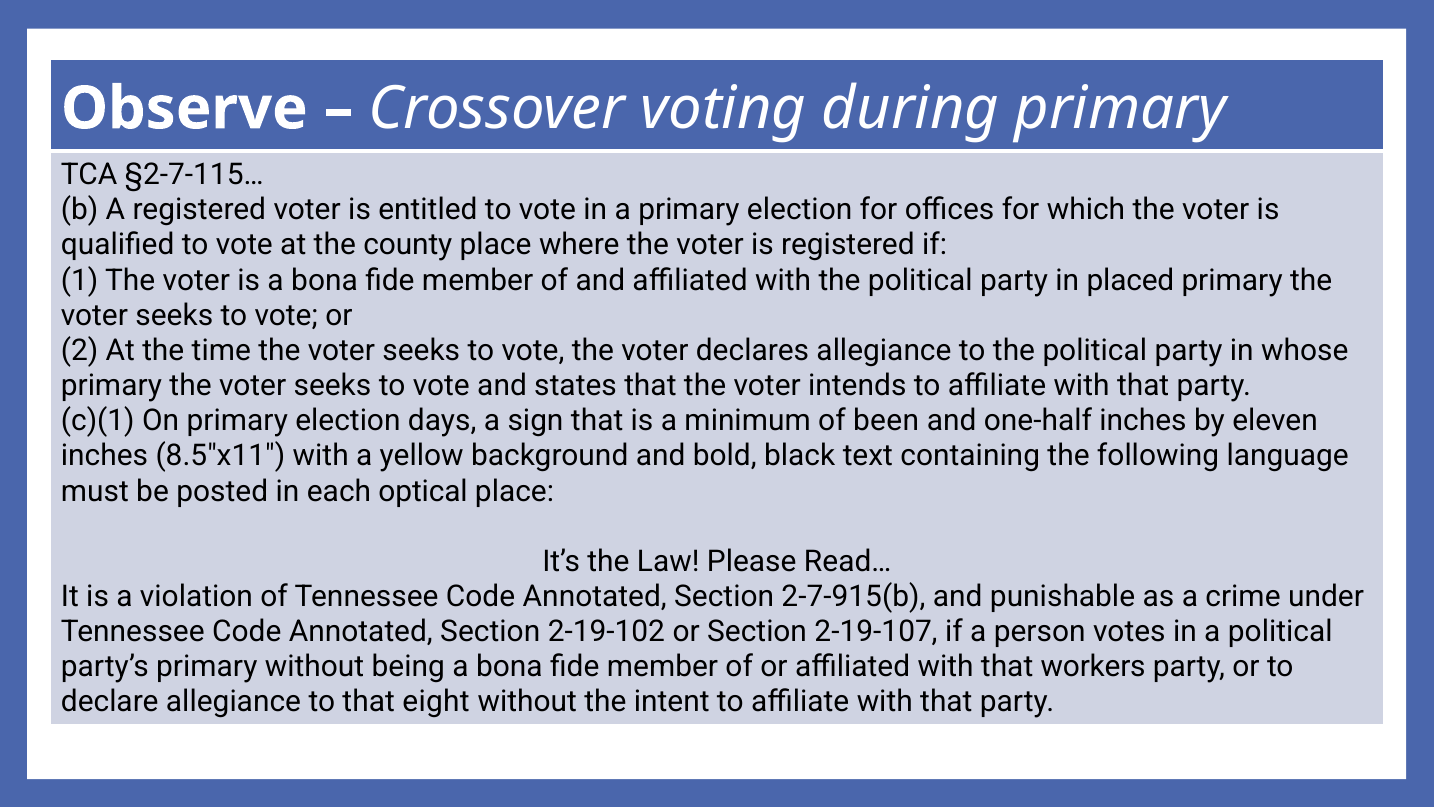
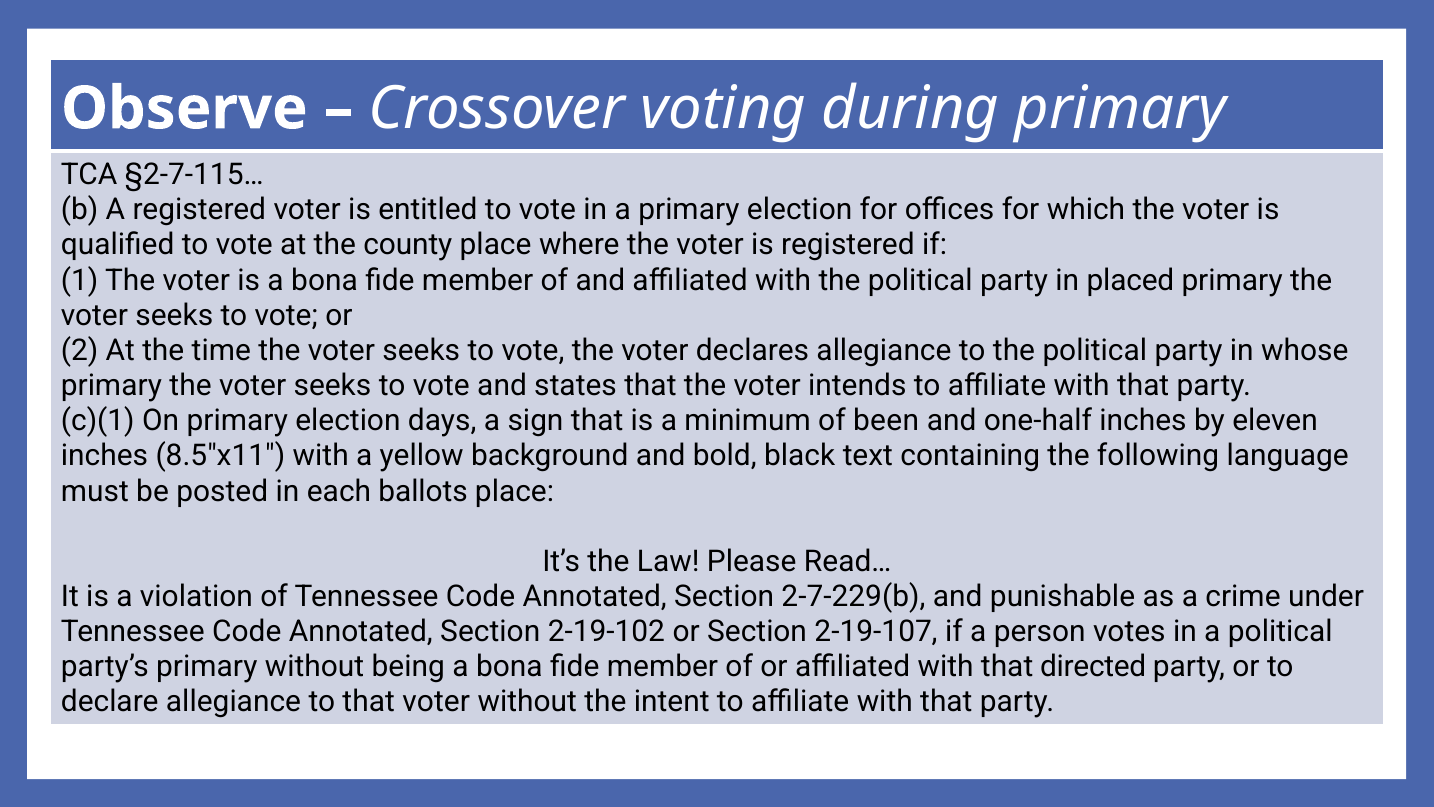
optical: optical -> ballots
2-7-915(b: 2-7-915(b -> 2-7-229(b
workers: workers -> directed
that eight: eight -> voter
